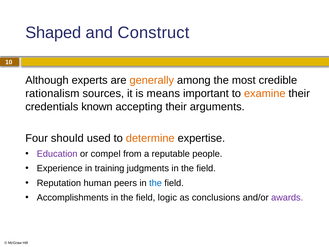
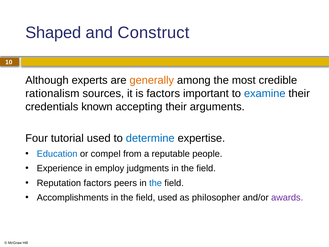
is means: means -> factors
examine colour: orange -> blue
should: should -> tutorial
determine colour: orange -> blue
Education colour: purple -> blue
training: training -> employ
Reputation human: human -> factors
field logic: logic -> used
conclusions: conclusions -> philosopher
